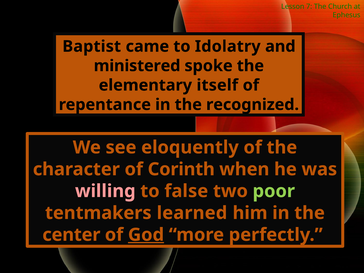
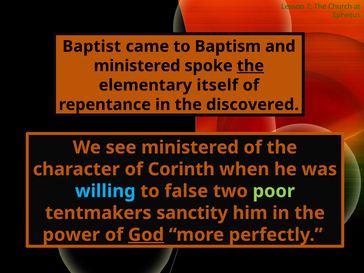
Idolatry: Idolatry -> Baptism
the at (250, 66) underline: none -> present
recognized: recognized -> discovered
see eloquently: eloquently -> ministered
willing colour: pink -> light blue
learned: learned -> sanctity
center: center -> power
